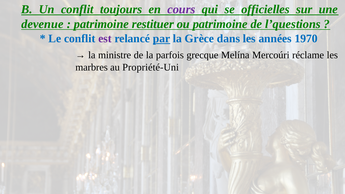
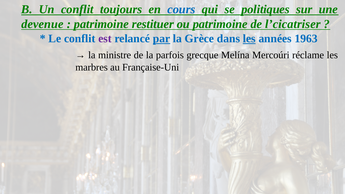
cours colour: purple -> blue
officielles: officielles -> politiques
l’questions: l’questions -> l’cicatriser
les at (249, 39) underline: none -> present
1970: 1970 -> 1963
Propriété-Uni: Propriété-Uni -> Française-Uni
